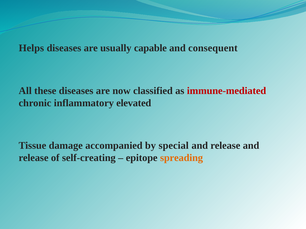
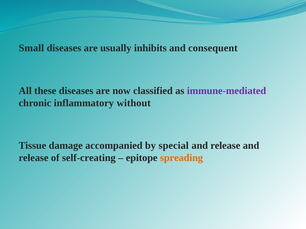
Helps: Helps -> Small
capable: capable -> inhibits
immune-mediated colour: red -> purple
elevated: elevated -> without
